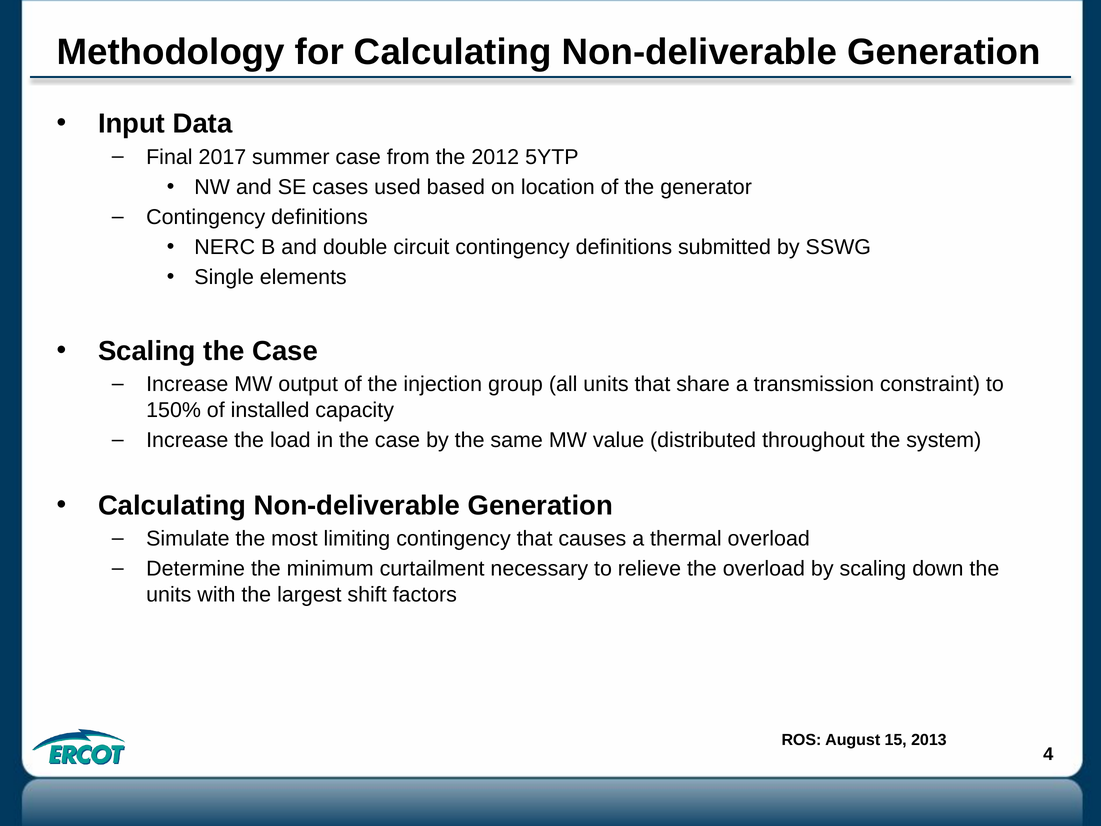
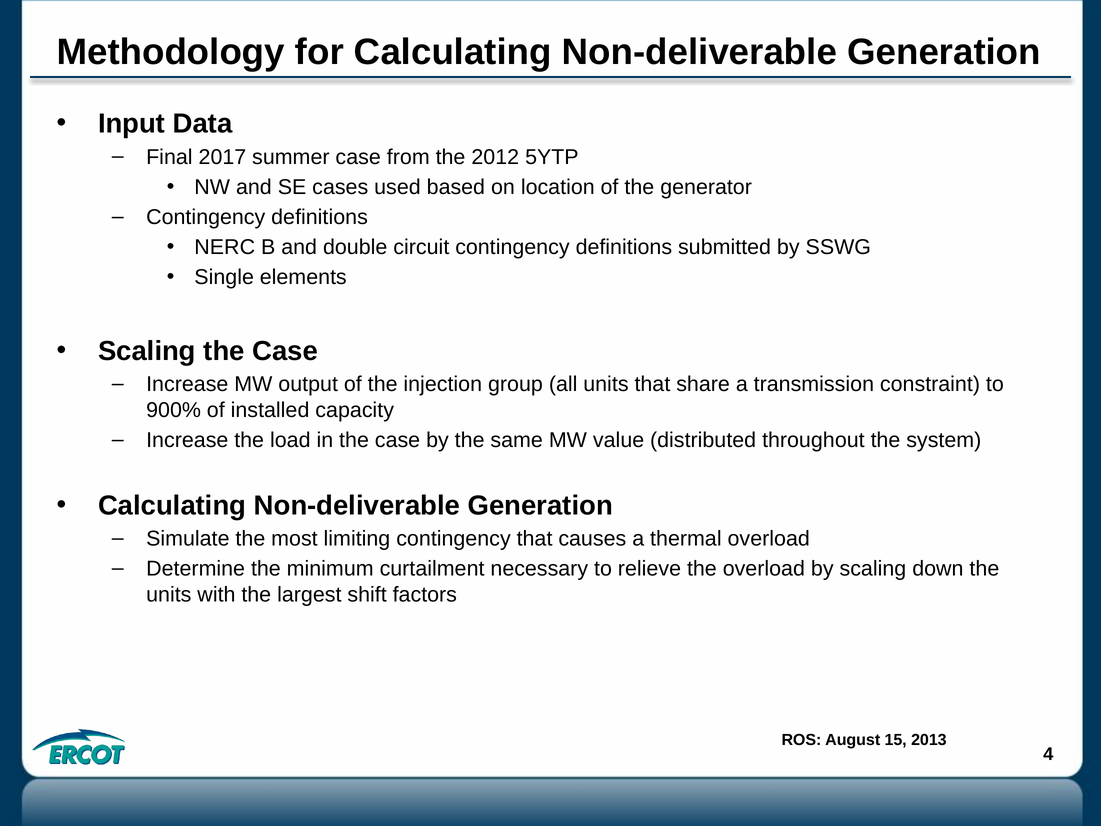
150%: 150% -> 900%
